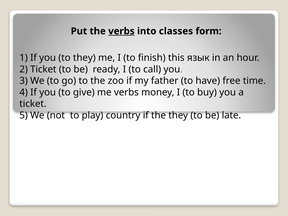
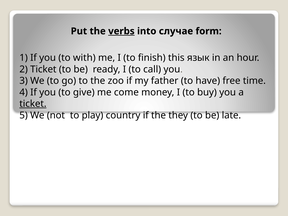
classes: classes -> случае
to they: they -> with
me verbs: verbs -> come
ticket at (33, 104) underline: none -> present
